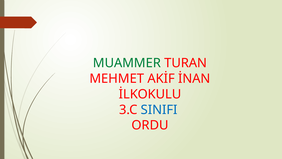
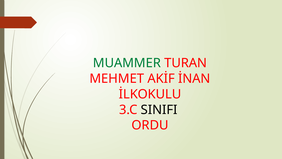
SINIFI colour: blue -> black
